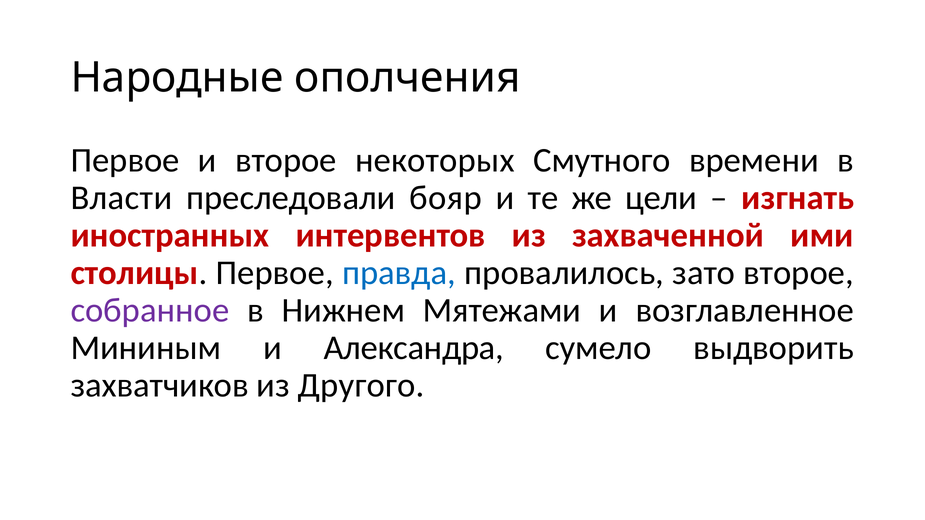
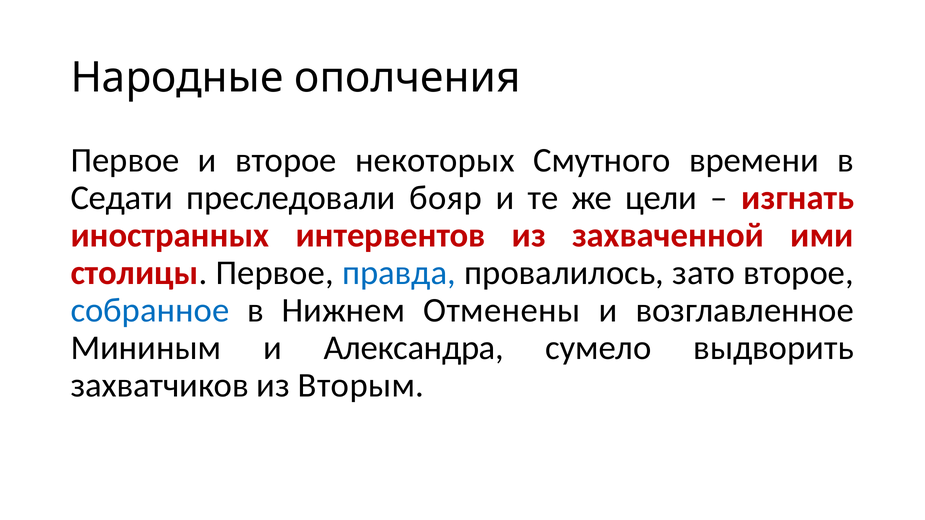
Власти: Власти -> Седати
собранное colour: purple -> blue
Мятежами: Мятежами -> Отменены
Другого: Другого -> Вторым
